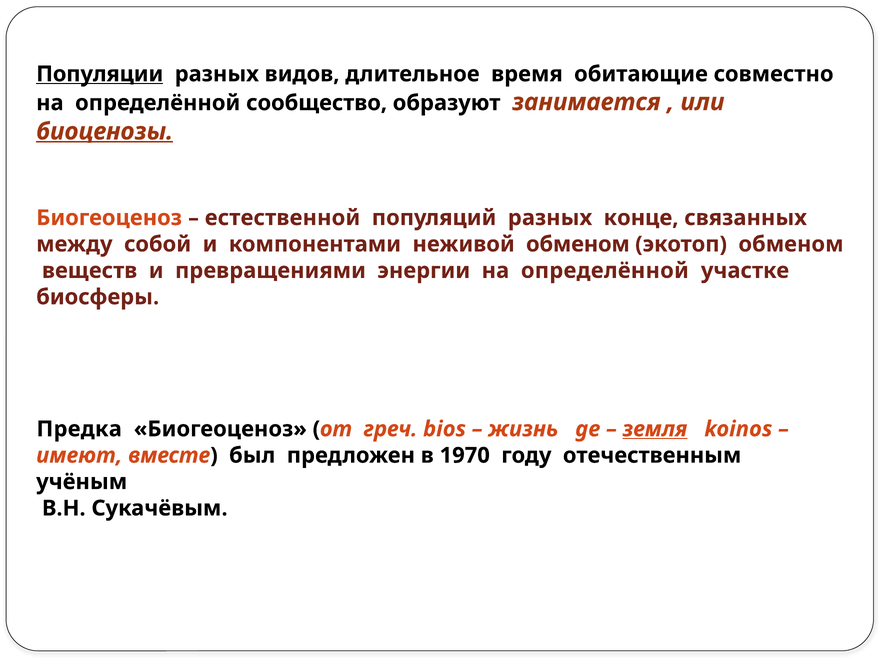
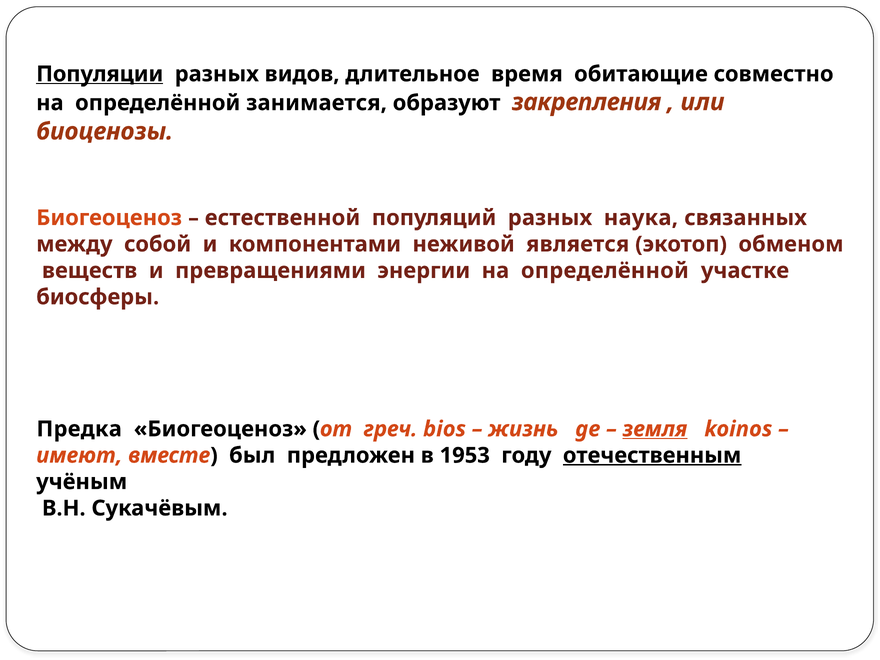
сообщество: сообщество -> занимается
занимается: занимается -> закрепления
биоценозы underline: present -> none
конце: конце -> наука
неживой обменом: обменом -> является
1970: 1970 -> 1953
отечественным underline: none -> present
